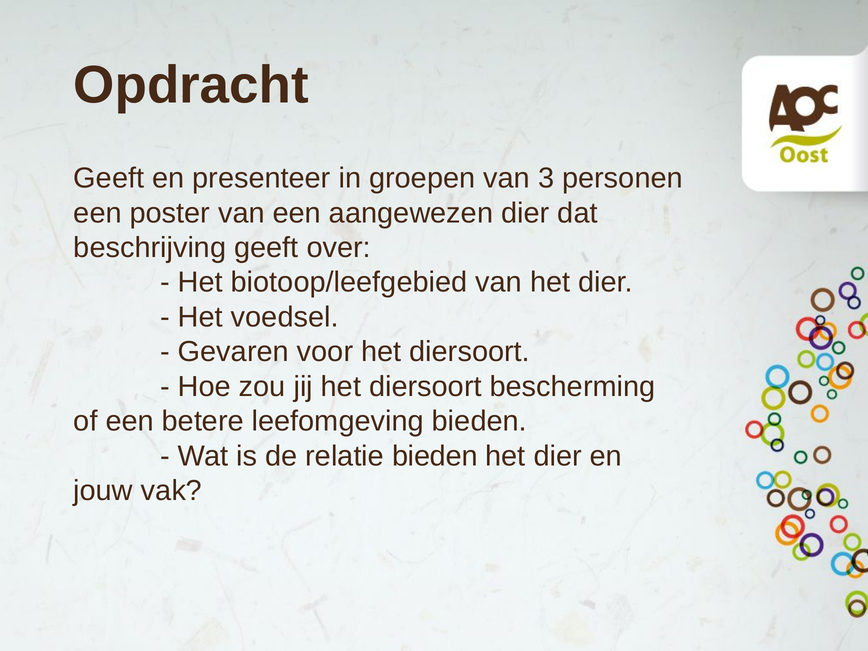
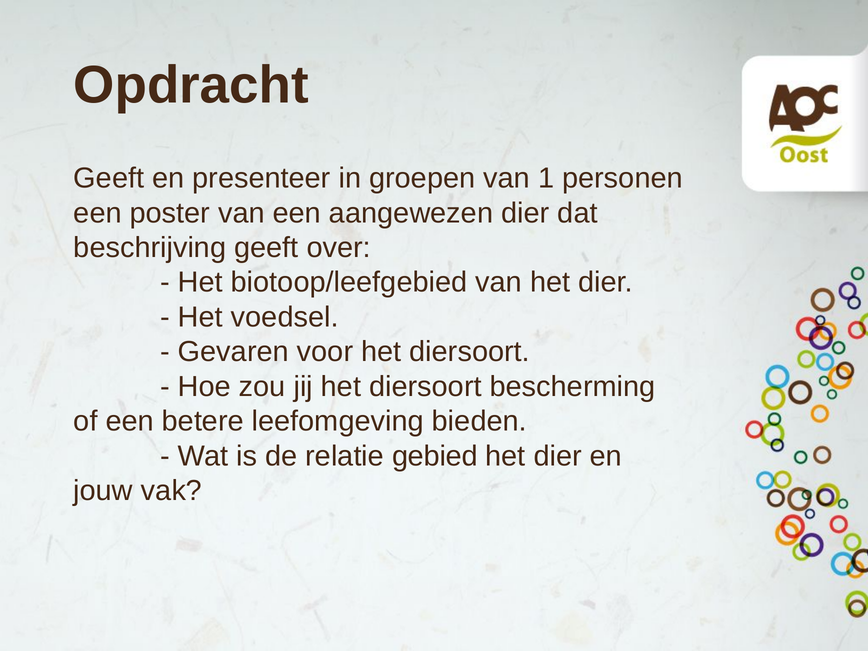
3: 3 -> 1
relatie bieden: bieden -> gebied
